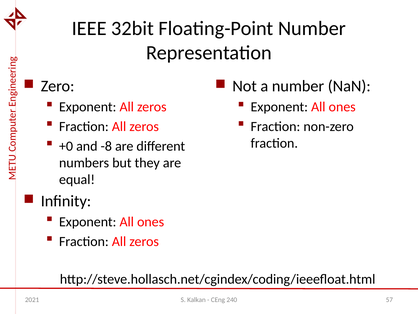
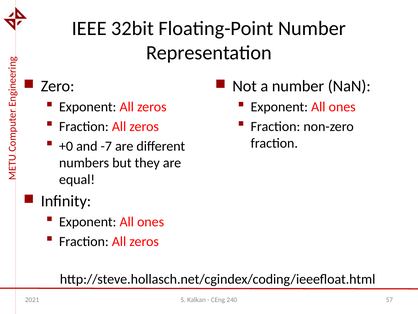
-8: -8 -> -7
